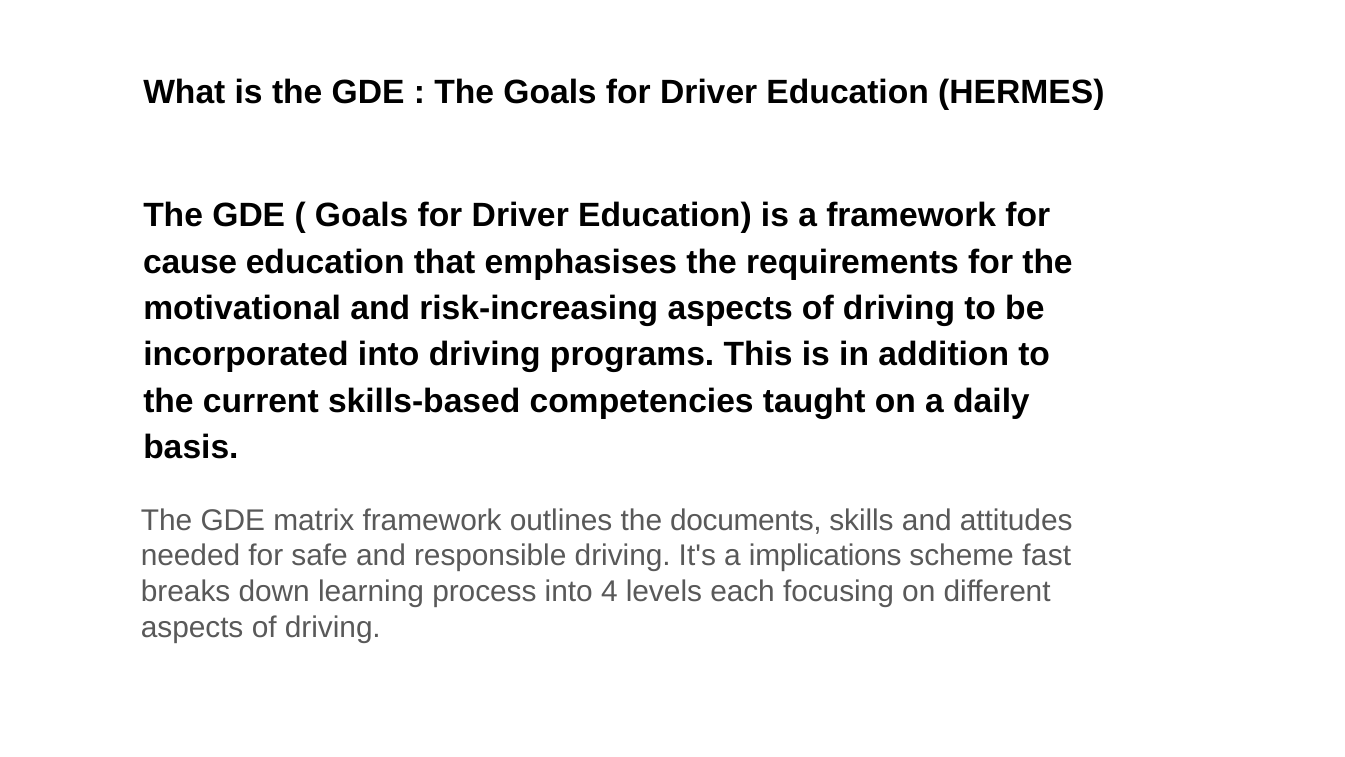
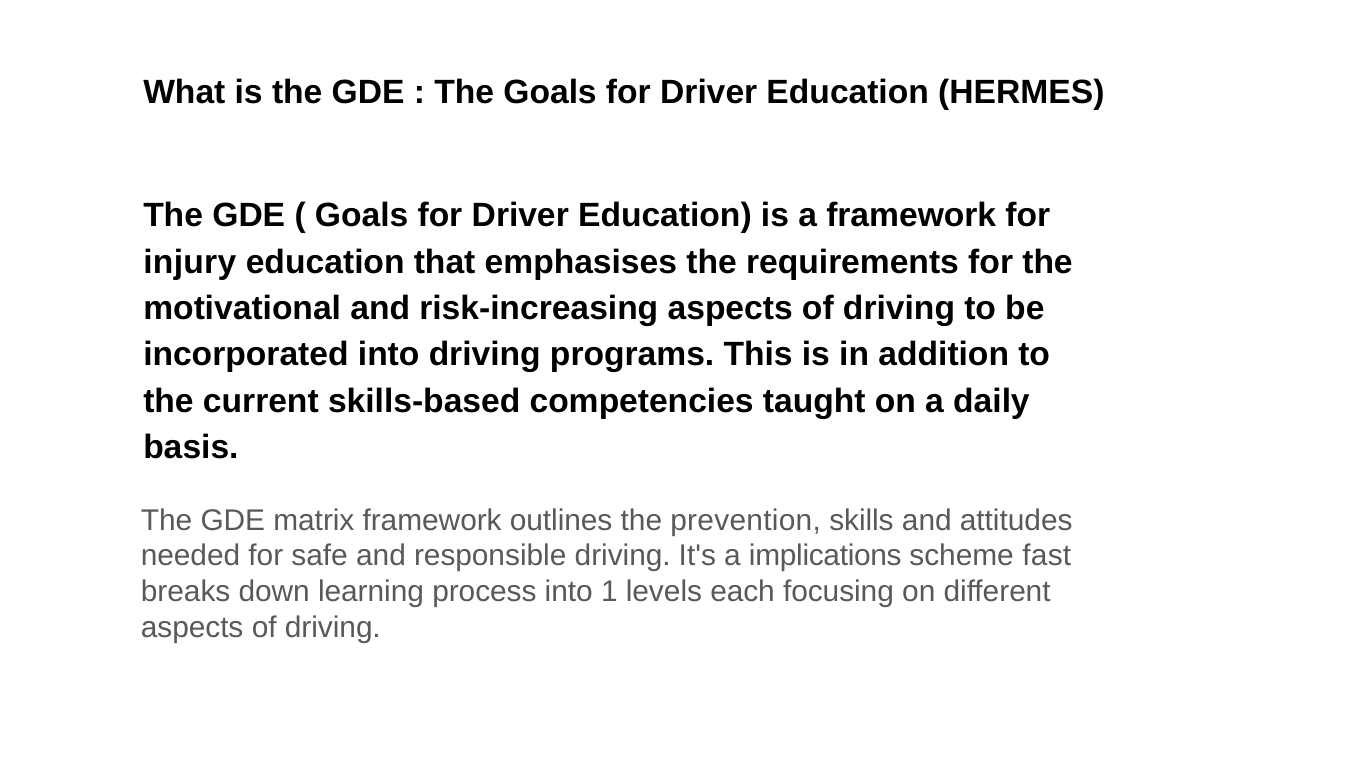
cause: cause -> injury
documents: documents -> prevention
4: 4 -> 1
